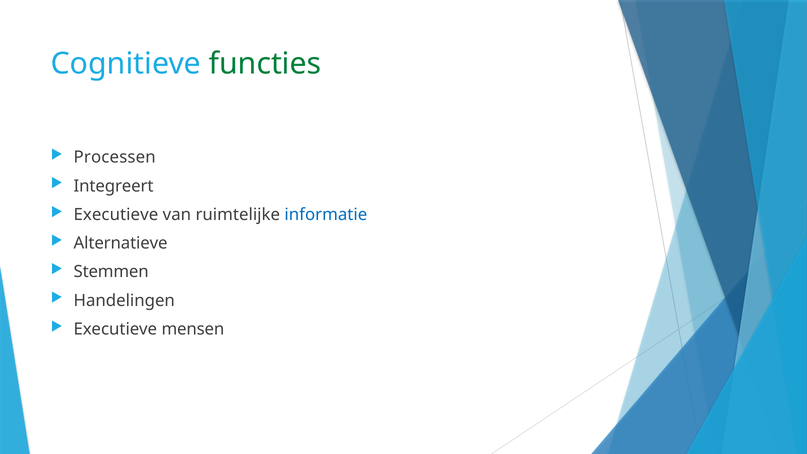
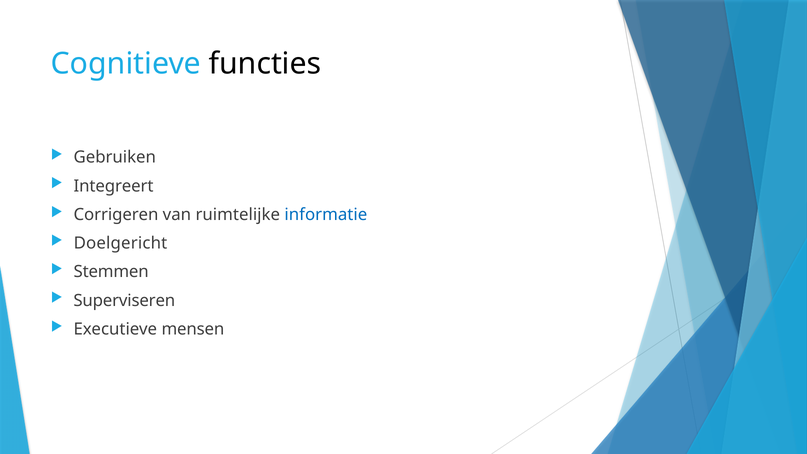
functies colour: green -> black
Processen: Processen -> Gebruiken
Executieve at (116, 215): Executieve -> Corrigeren
Alternatieve: Alternatieve -> Doelgericht
Handelingen: Handelingen -> Superviseren
